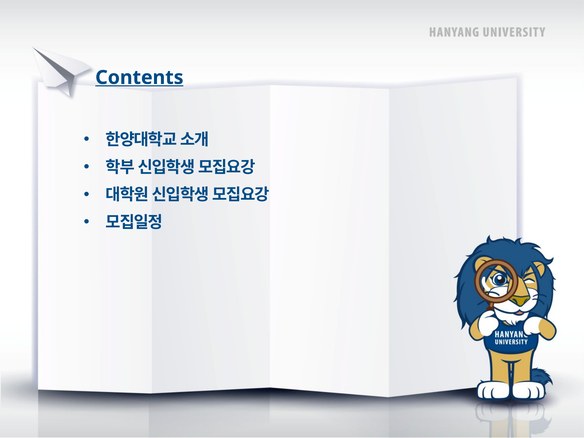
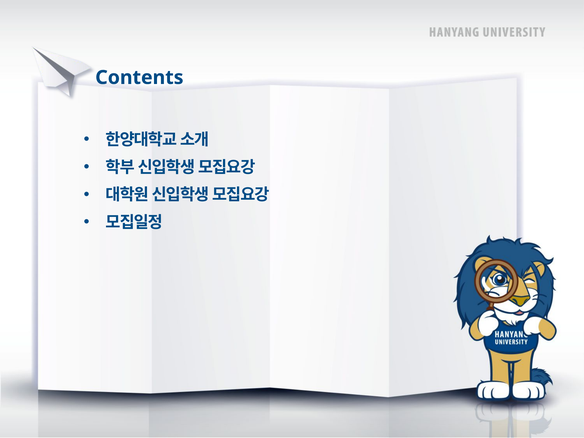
Contents underline: present -> none
